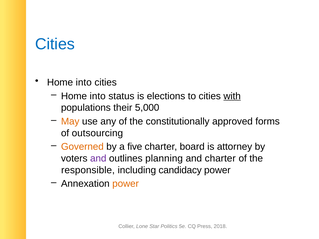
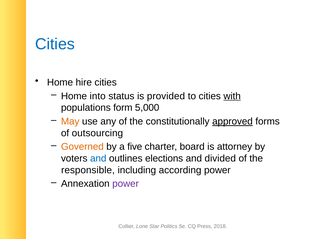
into at (84, 83): into -> hire
elections: elections -> provided
their: their -> form
approved underline: none -> present
and at (98, 159) colour: purple -> blue
planning: planning -> elections
and charter: charter -> divided
candidacy: candidacy -> according
power at (126, 184) colour: orange -> purple
